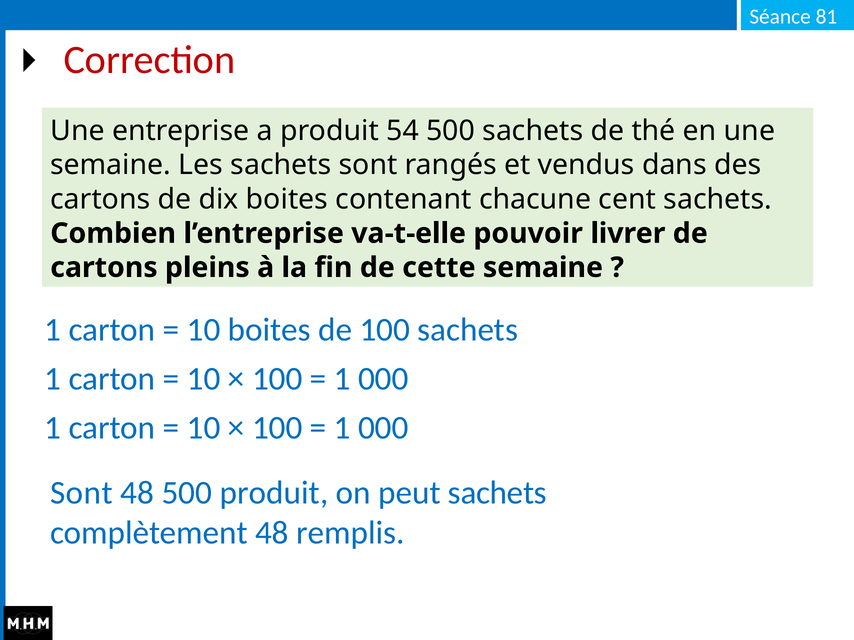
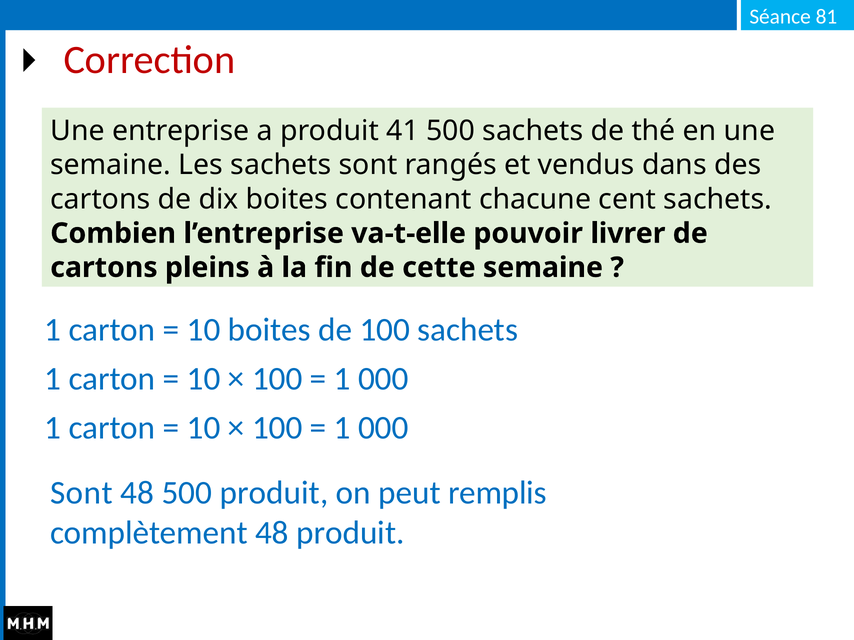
54: 54 -> 41
peut sachets: sachets -> remplis
48 remplis: remplis -> produit
